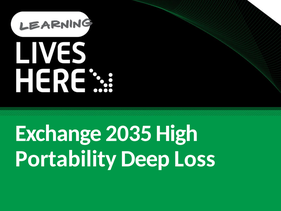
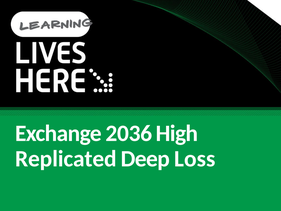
2035: 2035 -> 2036
Portability: Portability -> Replicated
